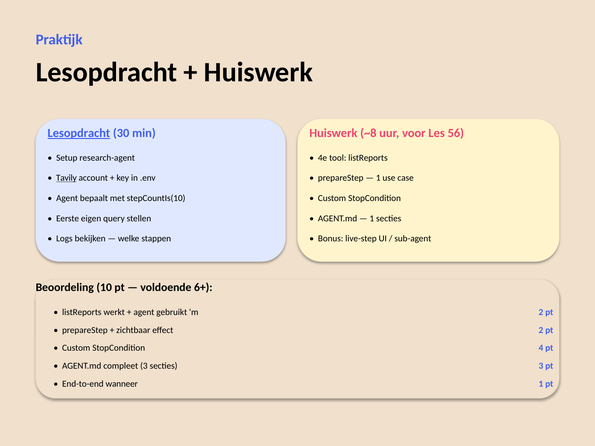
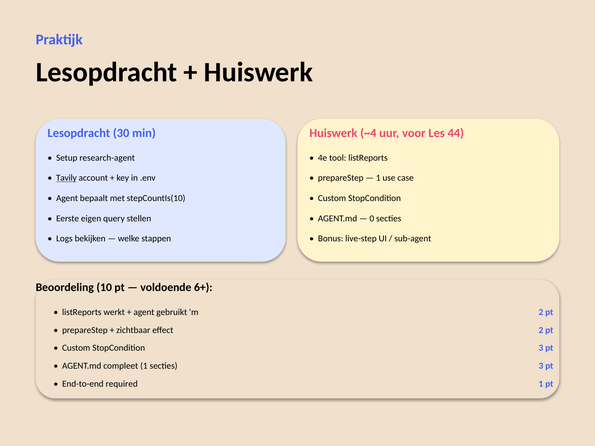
Lesopdracht at (79, 133) underline: present -> none
~8: ~8 -> ~4
56: 56 -> 44
1 at (372, 218): 1 -> 0
StopCondition 4: 4 -> 3
compleet 3: 3 -> 1
wanneer: wanneer -> required
